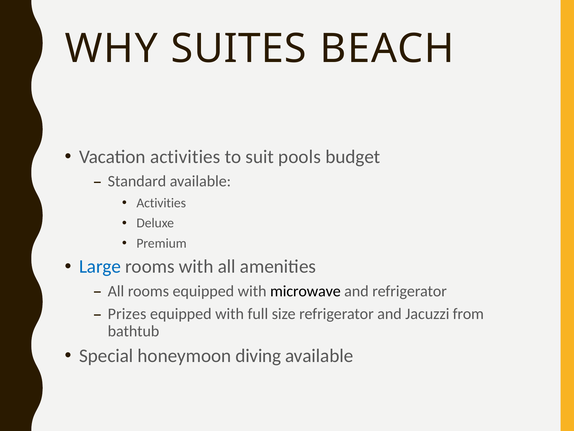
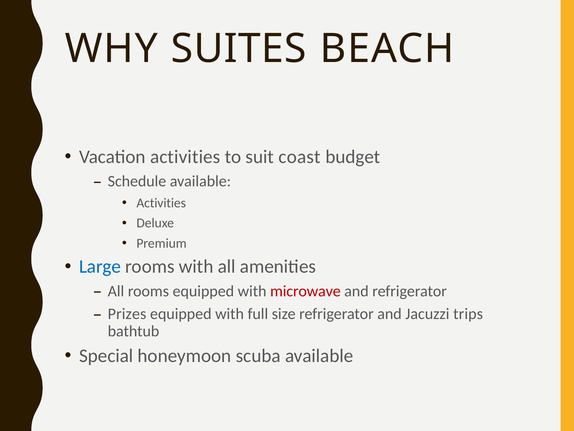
pools: pools -> coast
Standard: Standard -> Schedule
microwave colour: black -> red
from: from -> trips
diving: diving -> scuba
